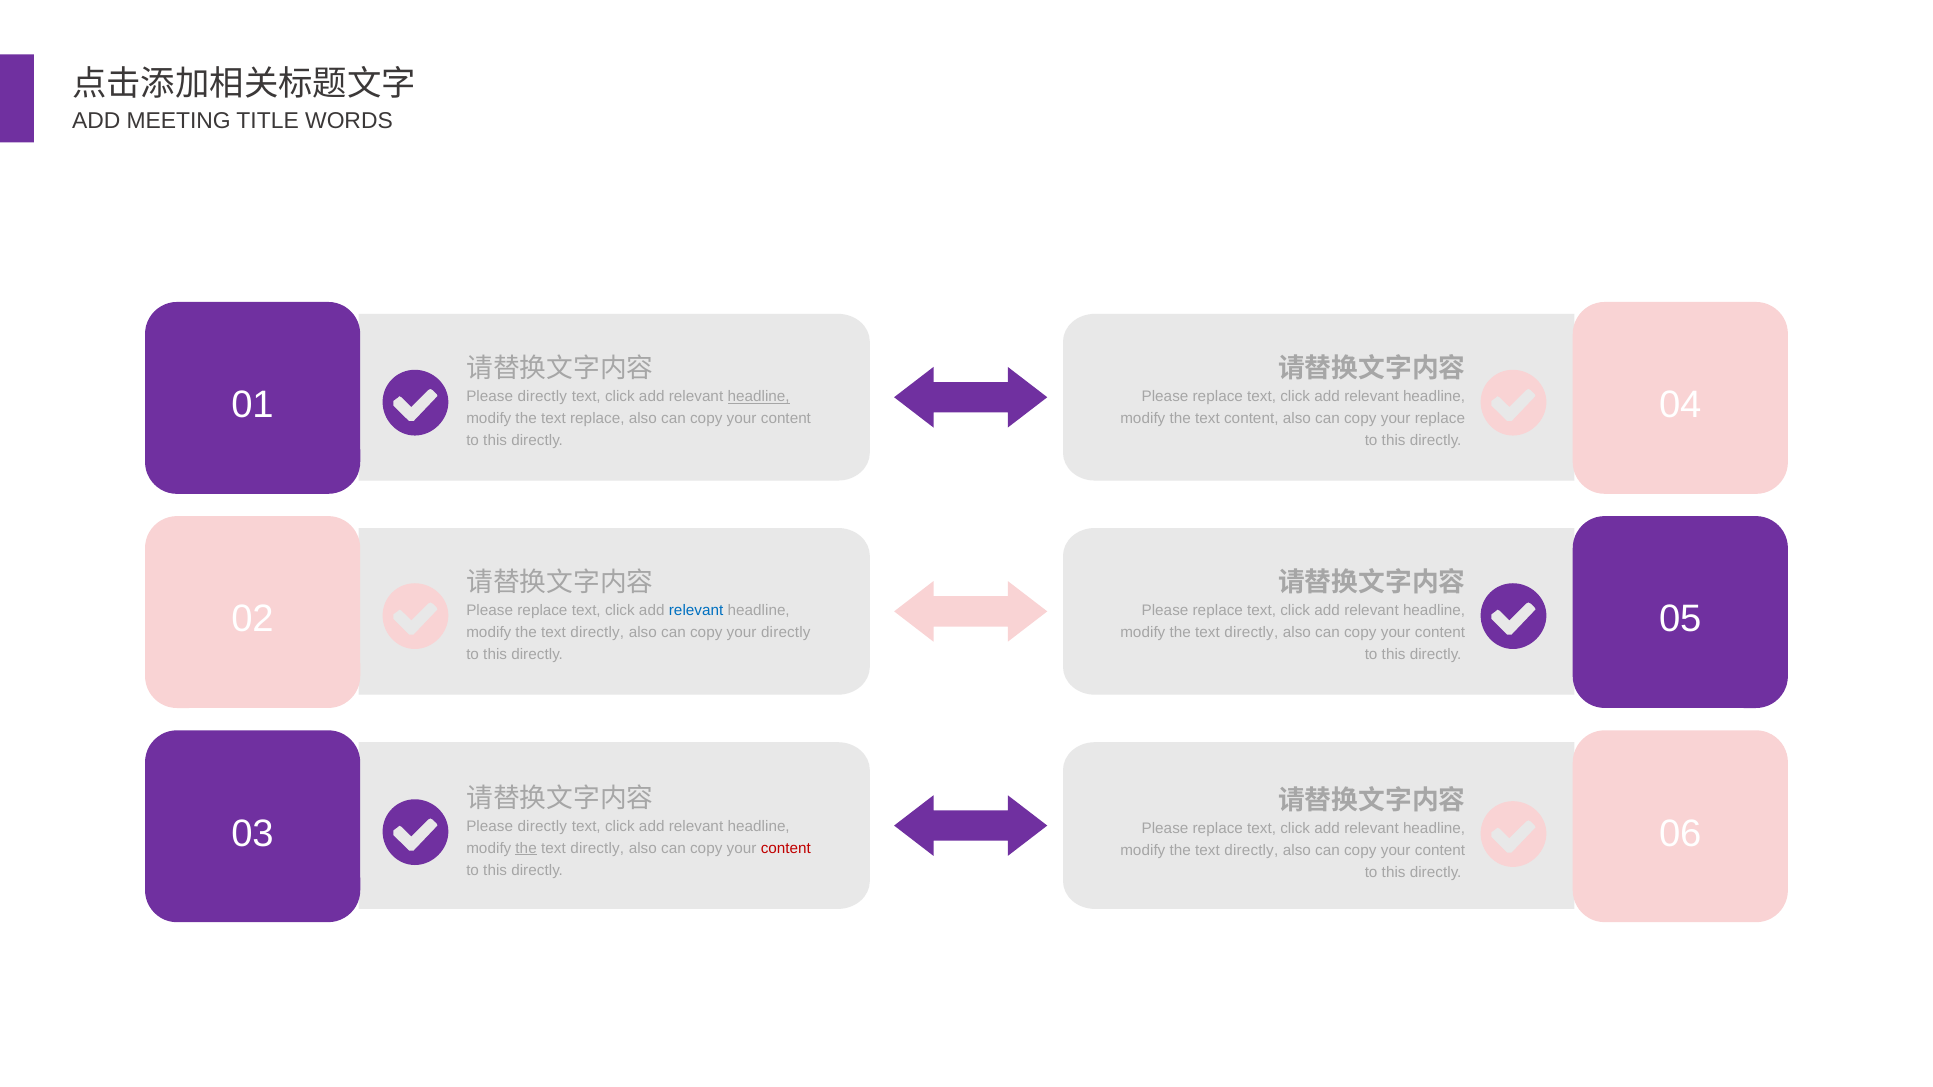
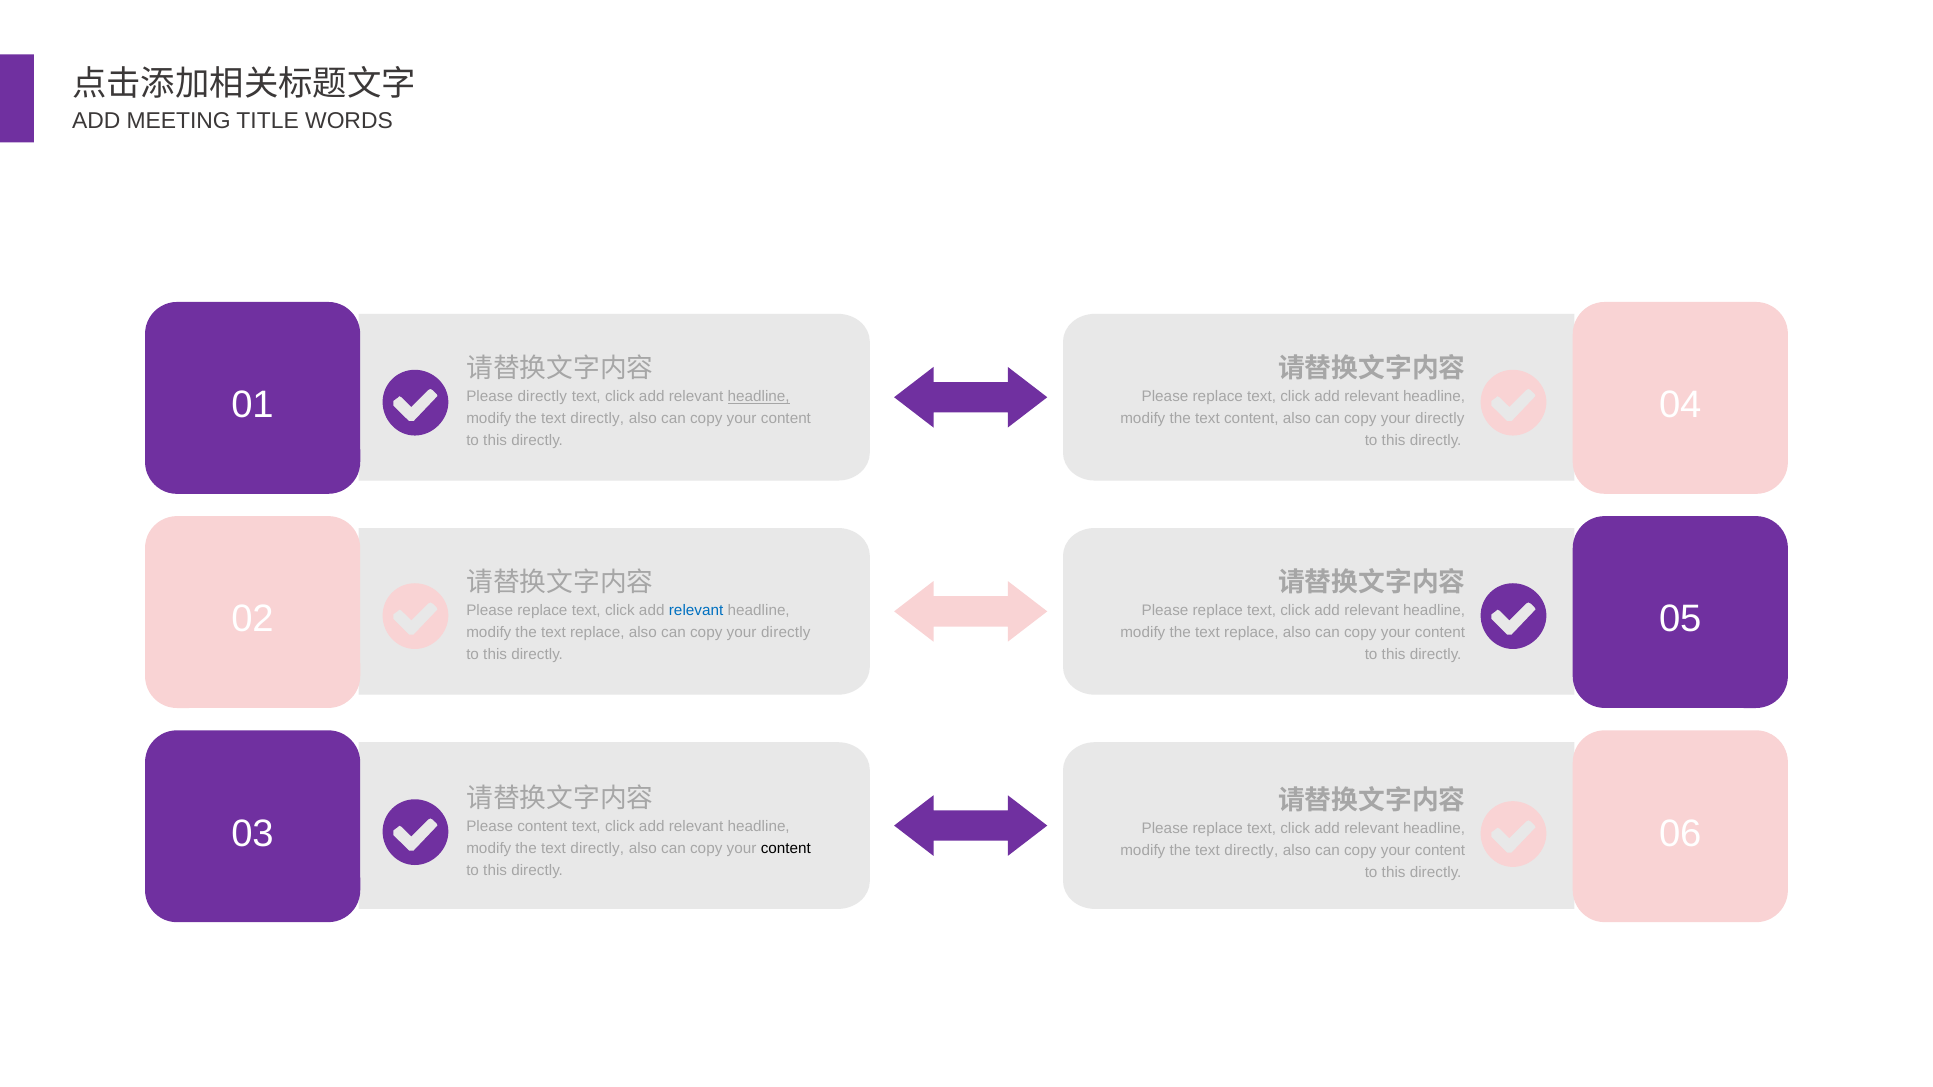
replace at (597, 419): replace -> directly
replace at (1440, 419): replace -> directly
directly at (597, 632): directly -> replace
directly at (1251, 632): directly -> replace
directly at (542, 827): directly -> content
the at (526, 848) underline: present -> none
content at (786, 848) colour: red -> black
